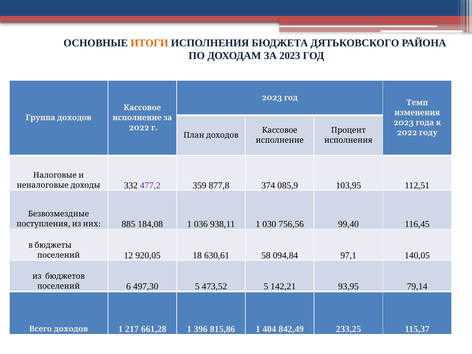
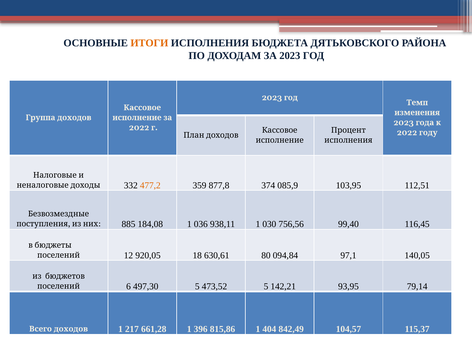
477,2 colour: purple -> orange
58: 58 -> 80
233,25: 233,25 -> 104,57
